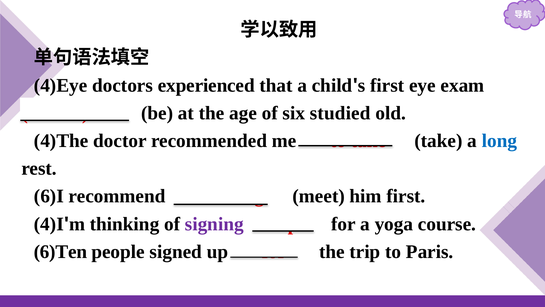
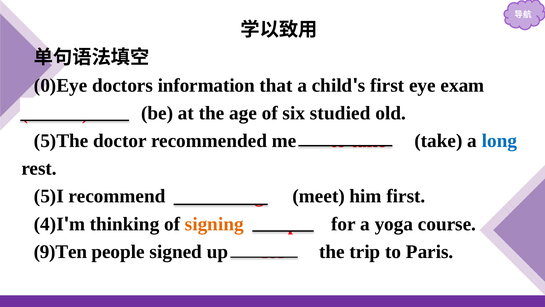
4)Eye: 4)Eye -> 0)Eye
experienced: experienced -> information
4)The: 4)The -> 5)The
6)I: 6)I -> 5)I
signing colour: purple -> orange
6)Ten: 6)Ten -> 9)Ten
